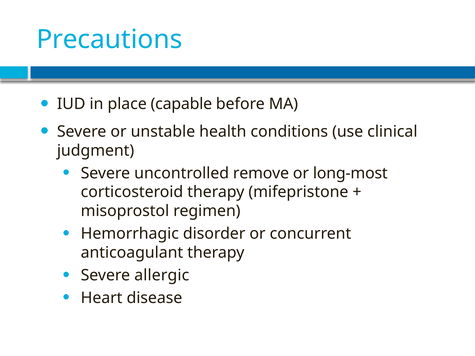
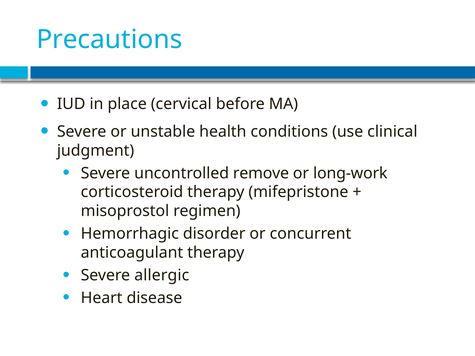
capable: capable -> cervical
long-most: long-most -> long-work
